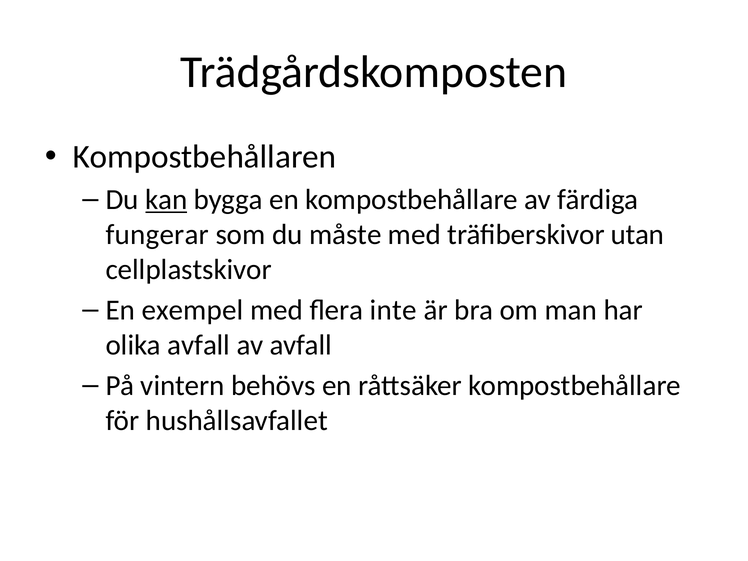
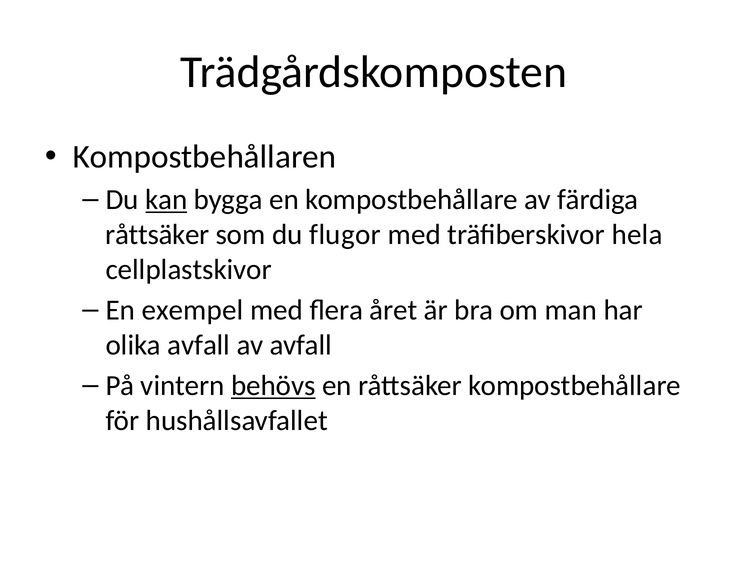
fungerar at (157, 235): fungerar -> råttsäker
måste: måste -> flugor
utan: utan -> hela
inte: inte -> året
behövs underline: none -> present
